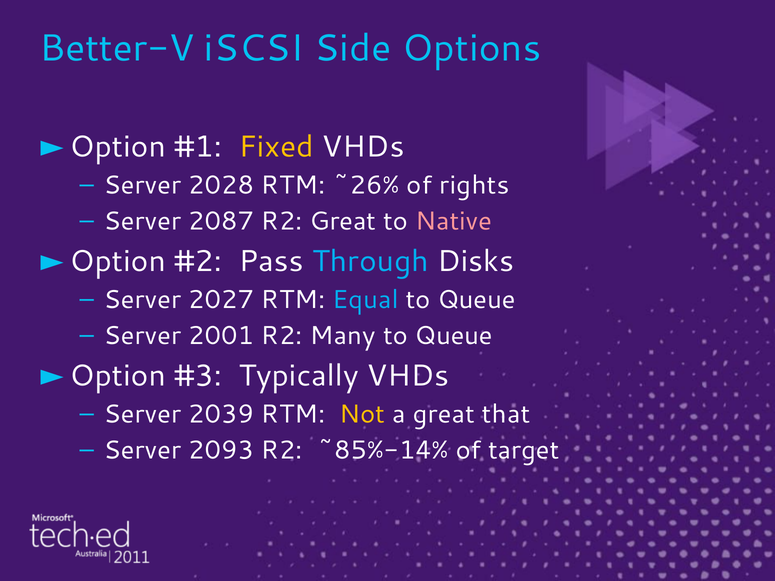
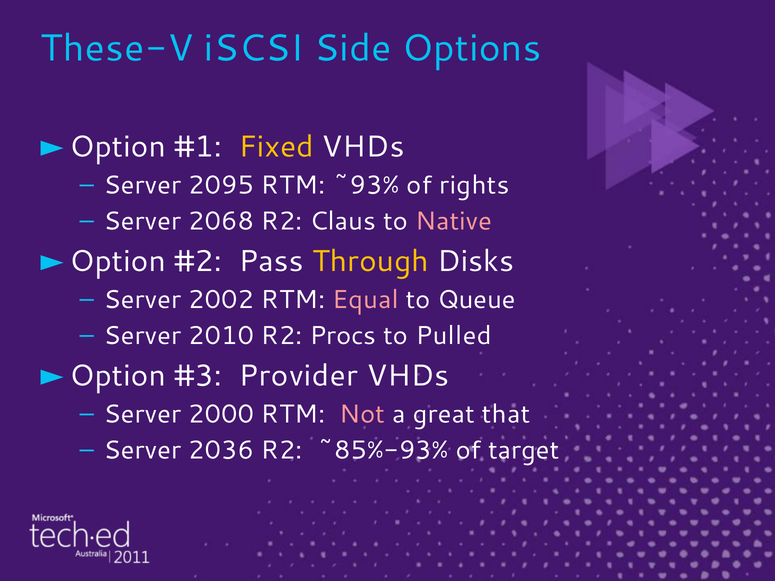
Better-V: Better-V -> These-V
2028: 2028 -> 2095
~26%: ~26% -> ~93%
2087: 2087 -> 2068
R2 Great: Great -> Claus
Through colour: light blue -> yellow
2027: 2027 -> 2002
Equal colour: light blue -> pink
2001: 2001 -> 2010
Many: Many -> Procs
Queue at (454, 336): Queue -> Pulled
Typically: Typically -> Provider
2039: 2039 -> 2000
Not colour: yellow -> pink
2093: 2093 -> 2036
~85%-14%: ~85%-14% -> ~85%-93%
